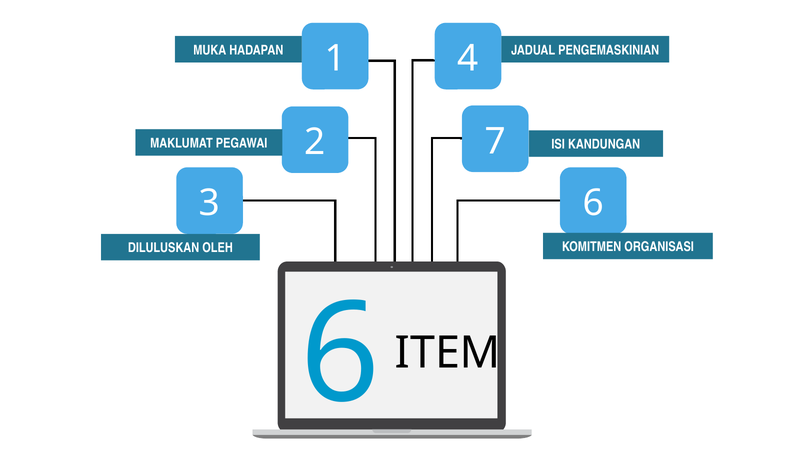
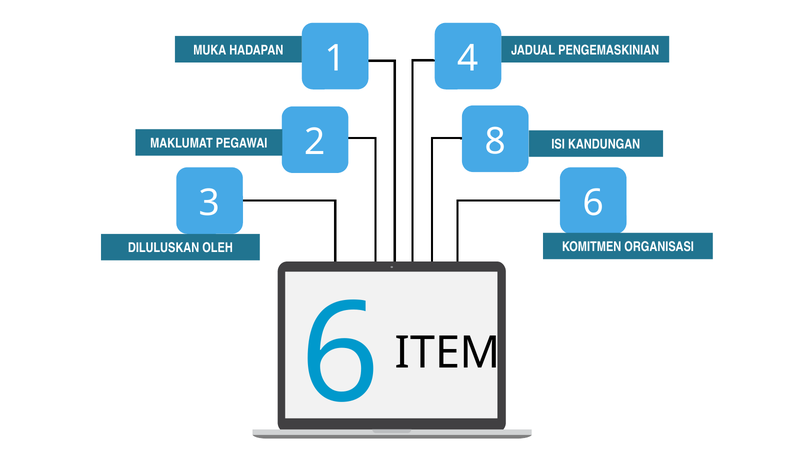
7: 7 -> 8
